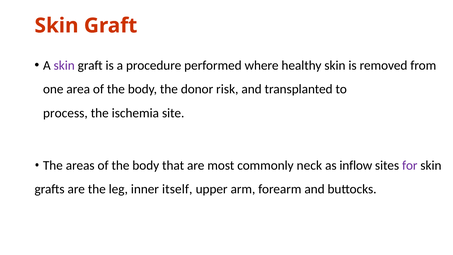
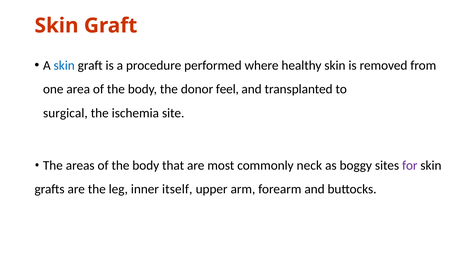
skin at (64, 65) colour: purple -> blue
risk: risk -> feel
process: process -> surgical
inflow: inflow -> boggy
